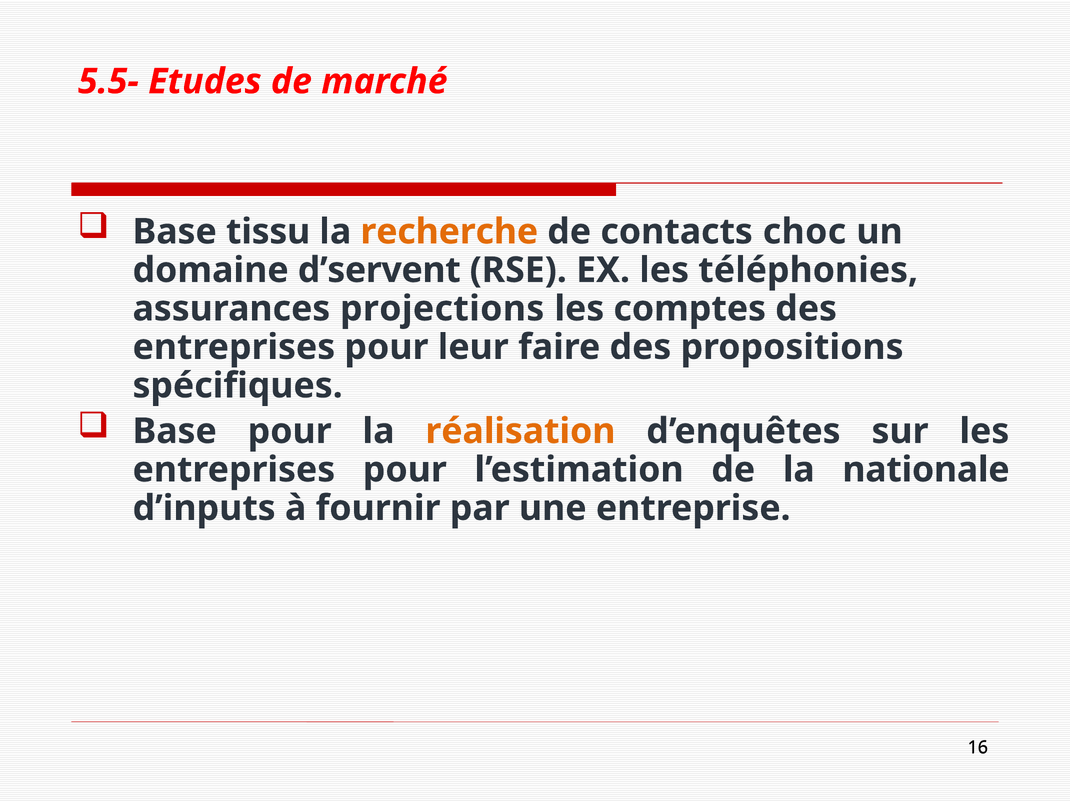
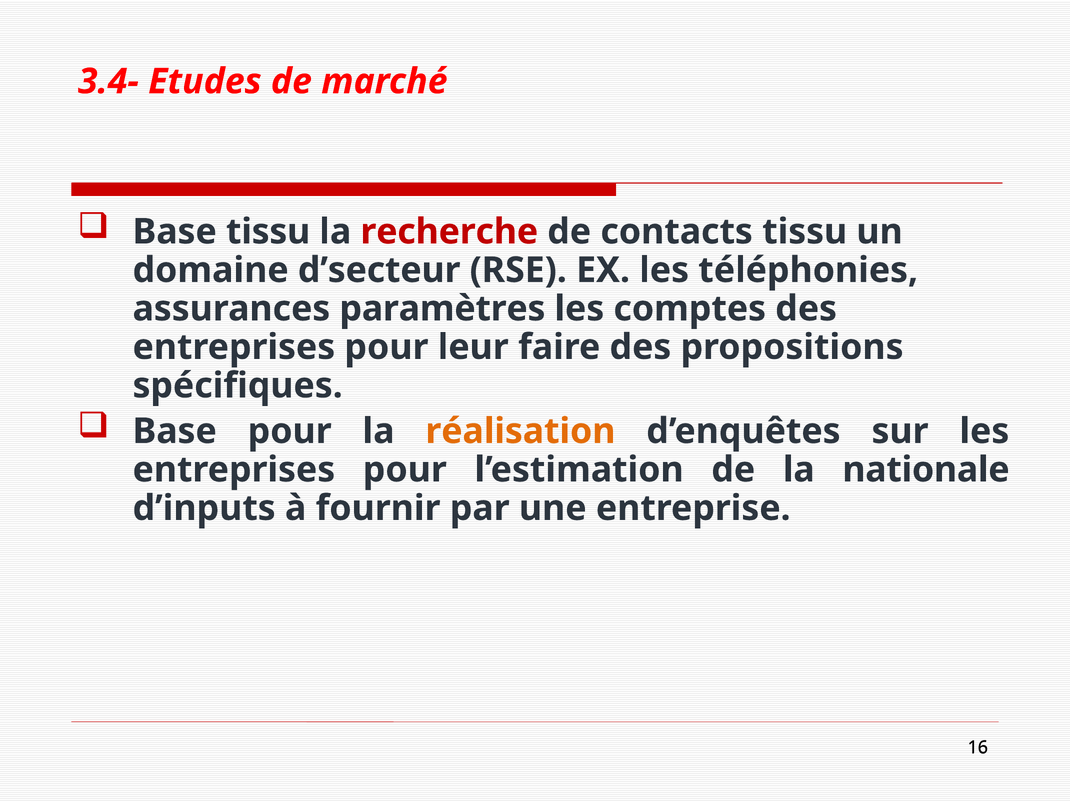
5.5-: 5.5- -> 3.4-
recherche colour: orange -> red
contacts choc: choc -> tissu
d’servent: d’servent -> d’secteur
projections: projections -> paramètres
